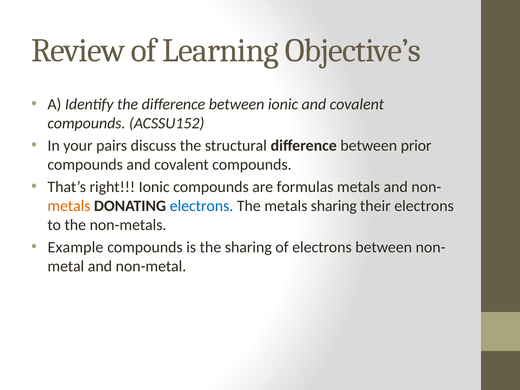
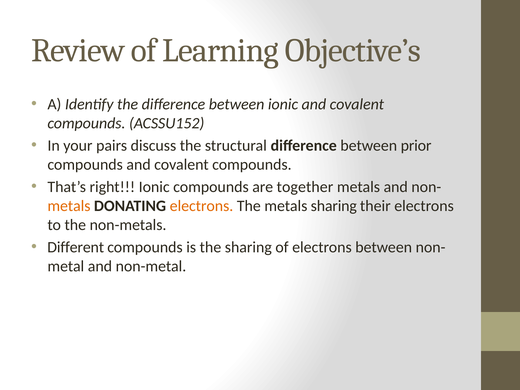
formulas: formulas -> together
electrons at (202, 206) colour: blue -> orange
Example: Example -> Different
